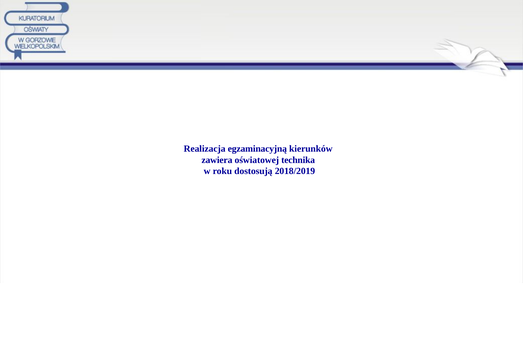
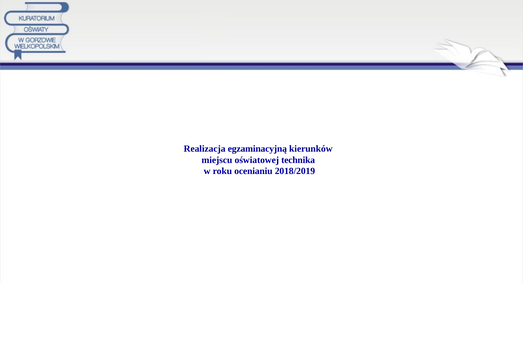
zawiera: zawiera -> miejscu
dostosują: dostosują -> ocenianiu
